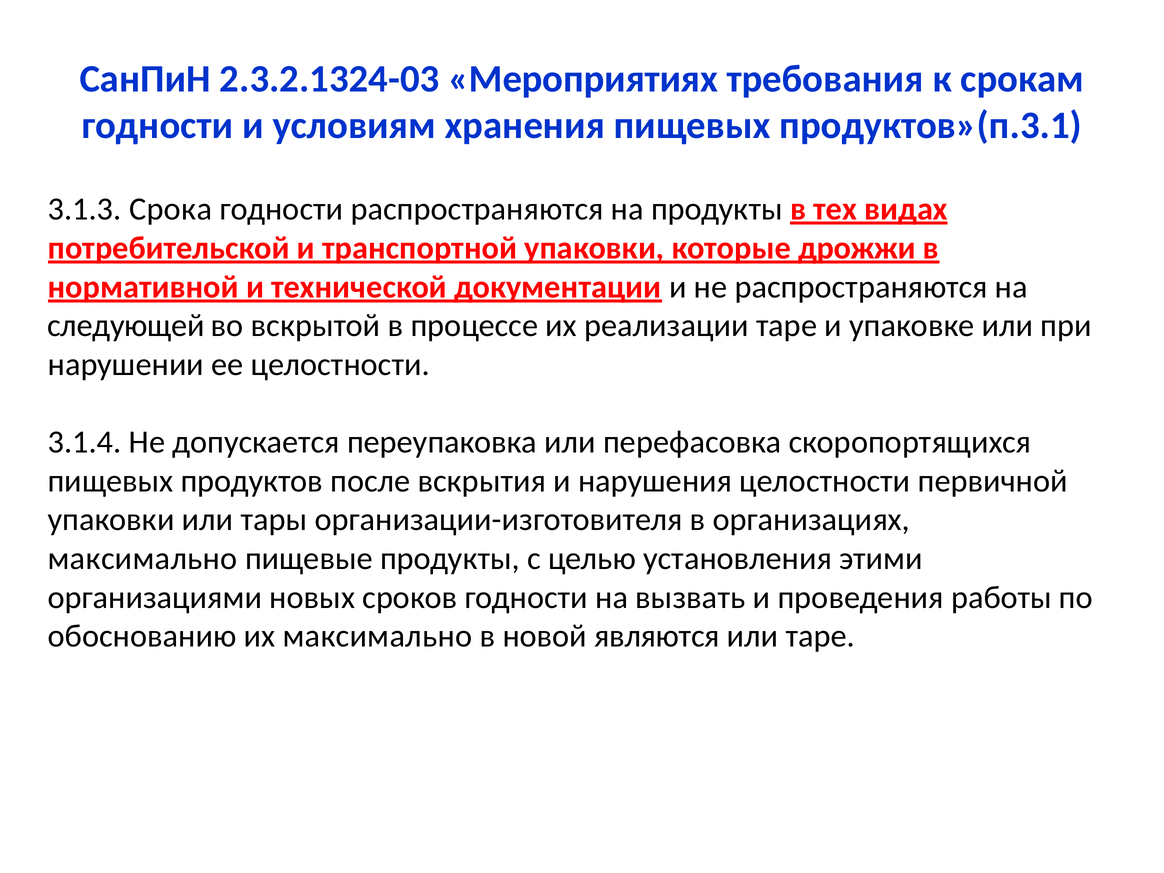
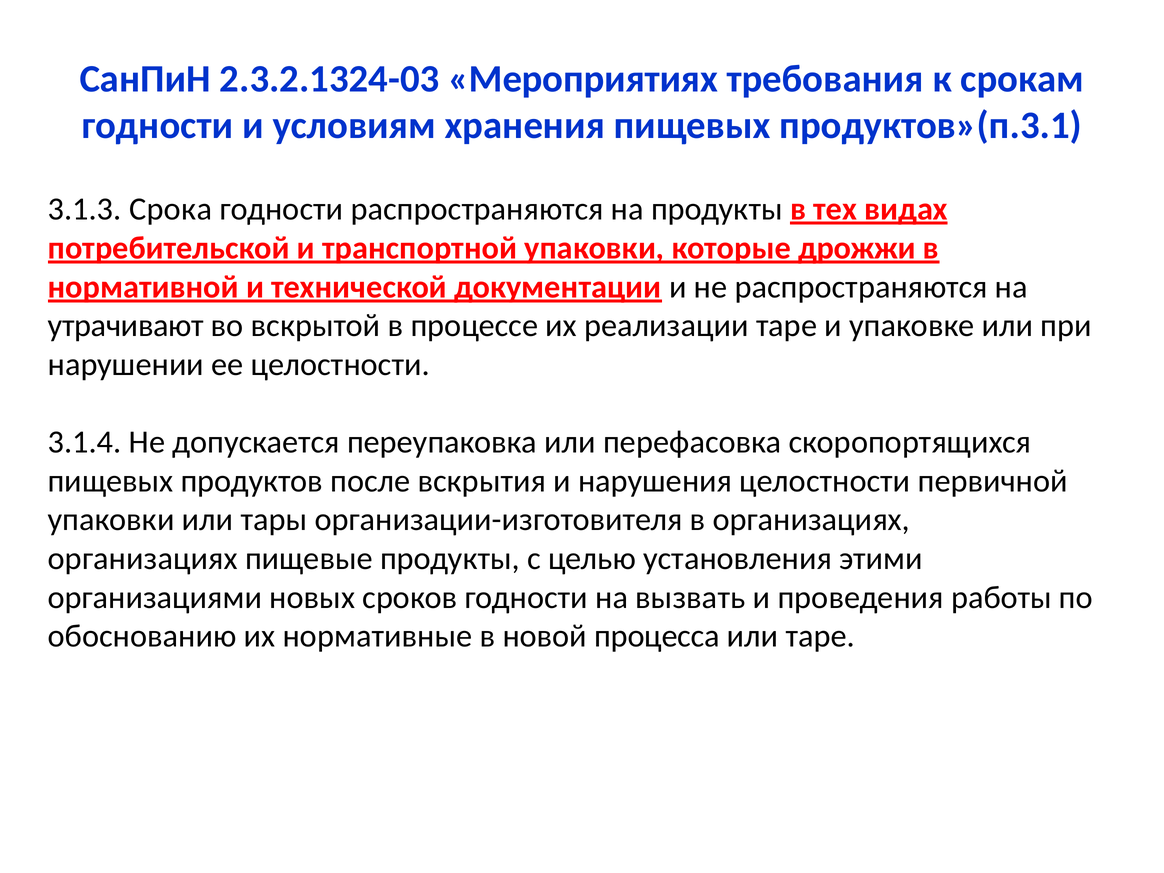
следующей: следующей -> утрачивают
максимально at (143, 559): максимально -> организациях
их максимально: максимально -> нормативные
являются: являются -> процесса
